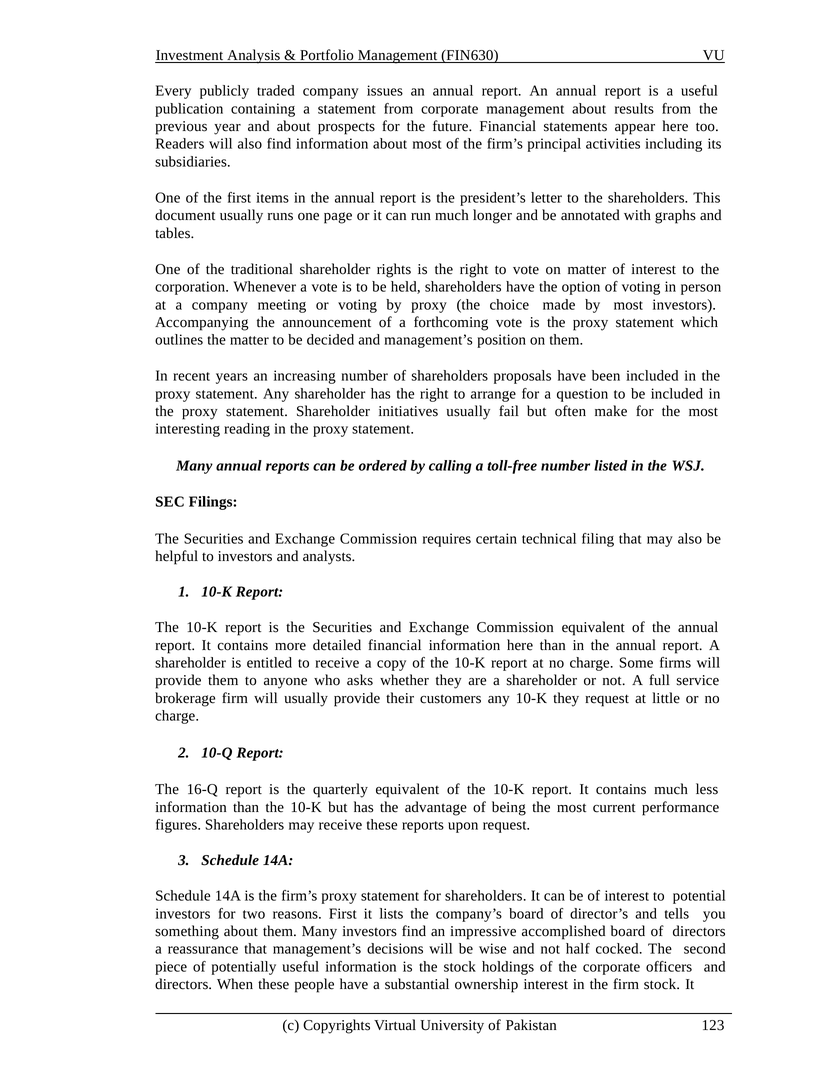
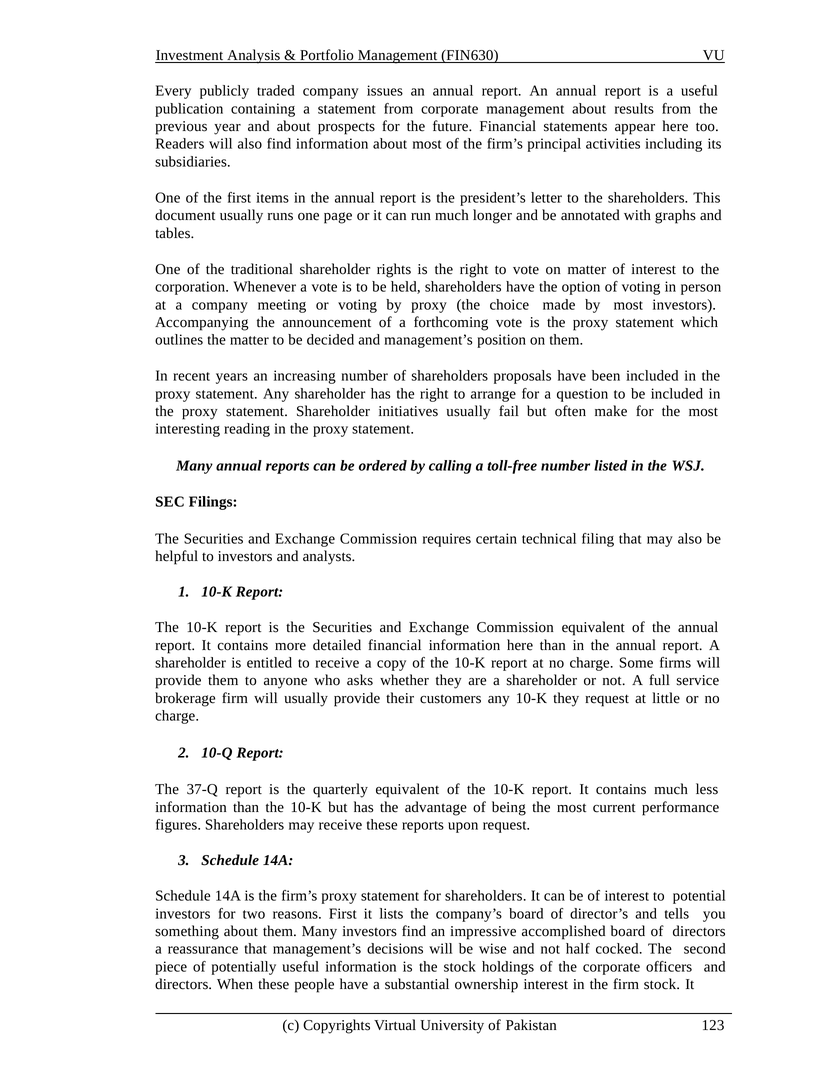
16-Q: 16-Q -> 37-Q
